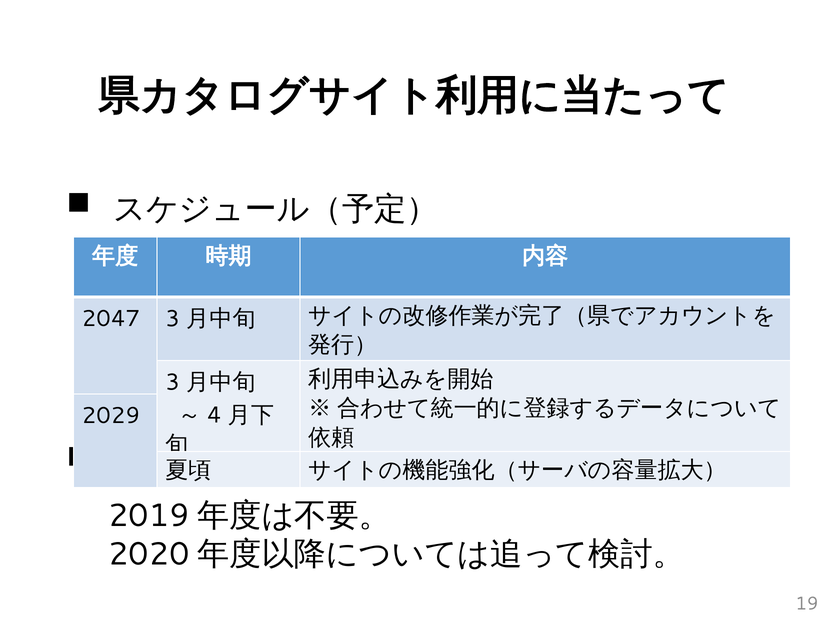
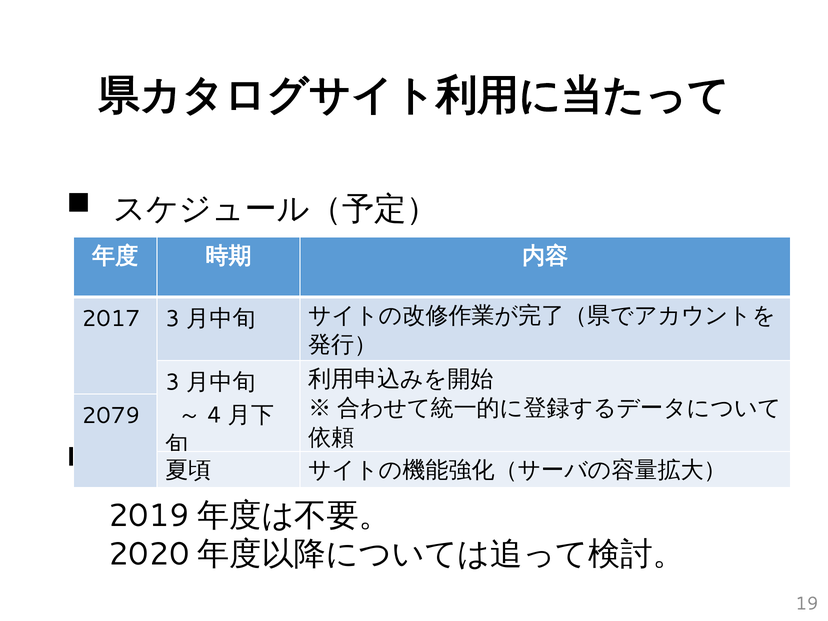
2047: 2047 -> 2017
2029: 2029 -> 2079
